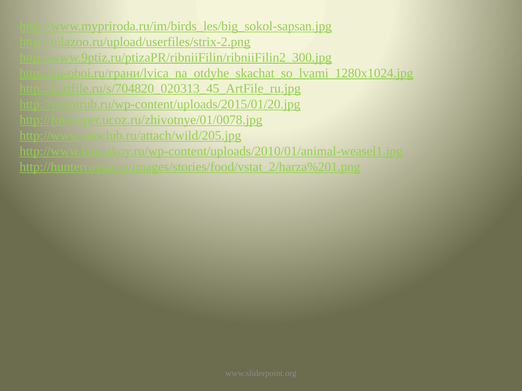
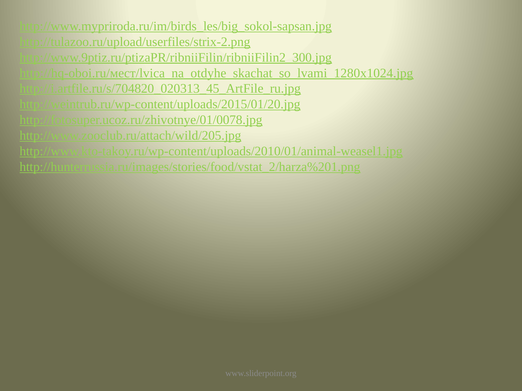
http://hq-oboi.ru/грани/lvica_na_otdyhe_skachat_so_lvami_1280x1024.jpg: http://hq-oboi.ru/грани/lvica_na_otdyhe_skachat_so_lvami_1280x1024.jpg -> http://hq-oboi.ru/мест/lvica_na_otdyhe_skachat_so_lvami_1280x1024.jpg
